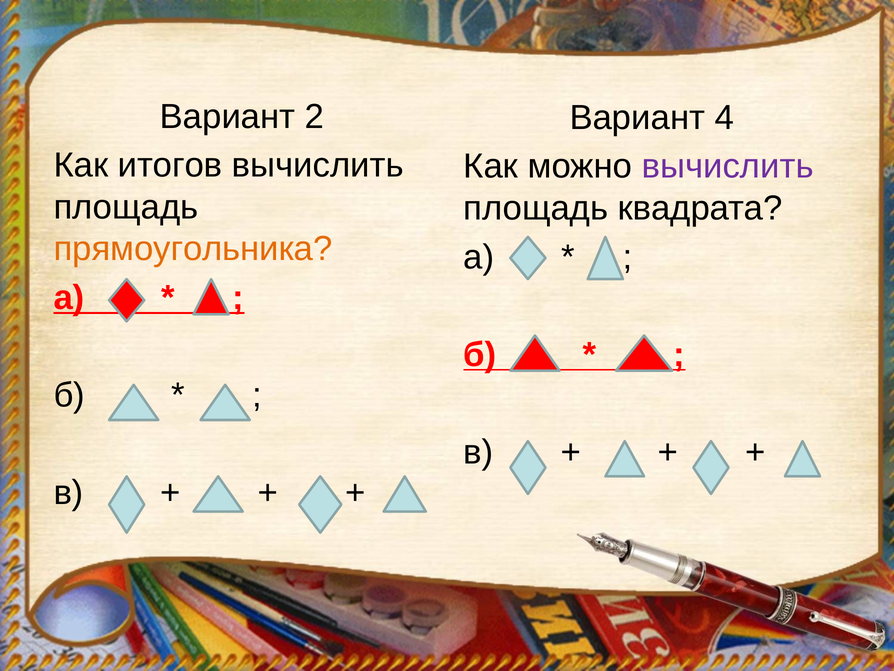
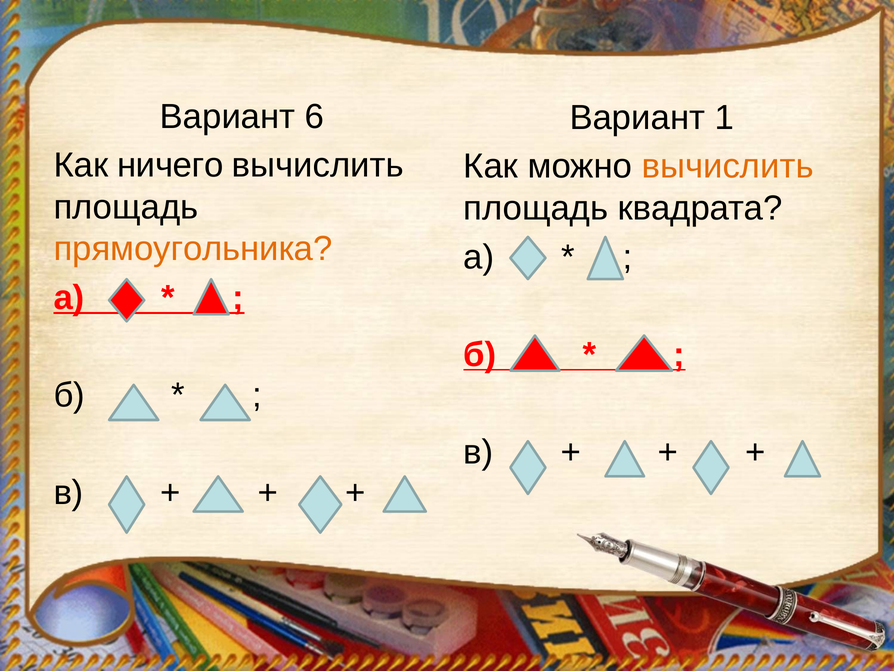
2: 2 -> 6
4: 4 -> 1
итогов: итогов -> ничего
вычислить at (728, 166) colour: purple -> orange
